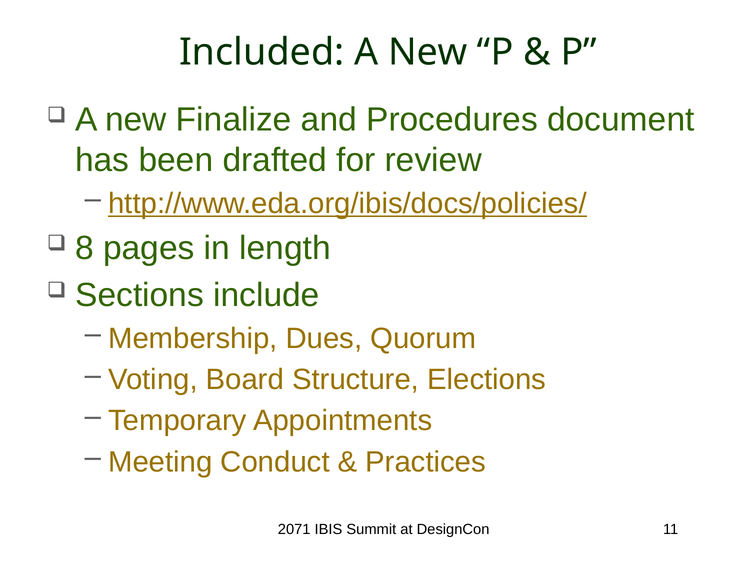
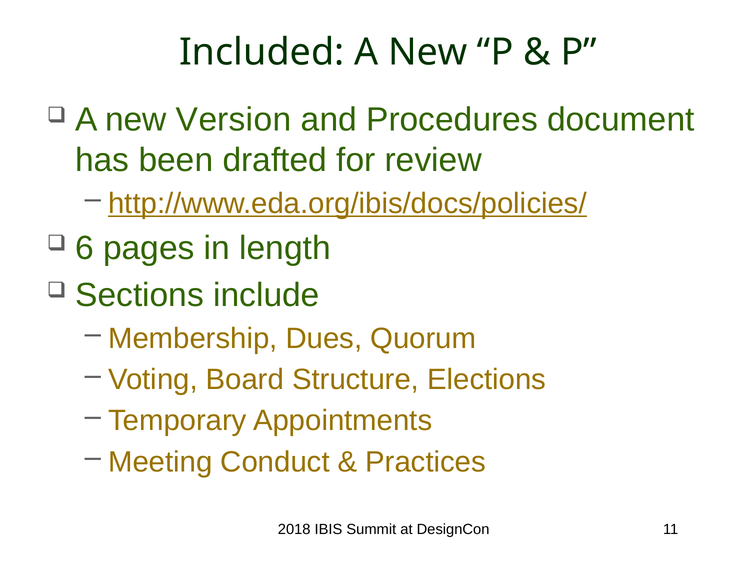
Finalize: Finalize -> Version
8: 8 -> 6
2071: 2071 -> 2018
